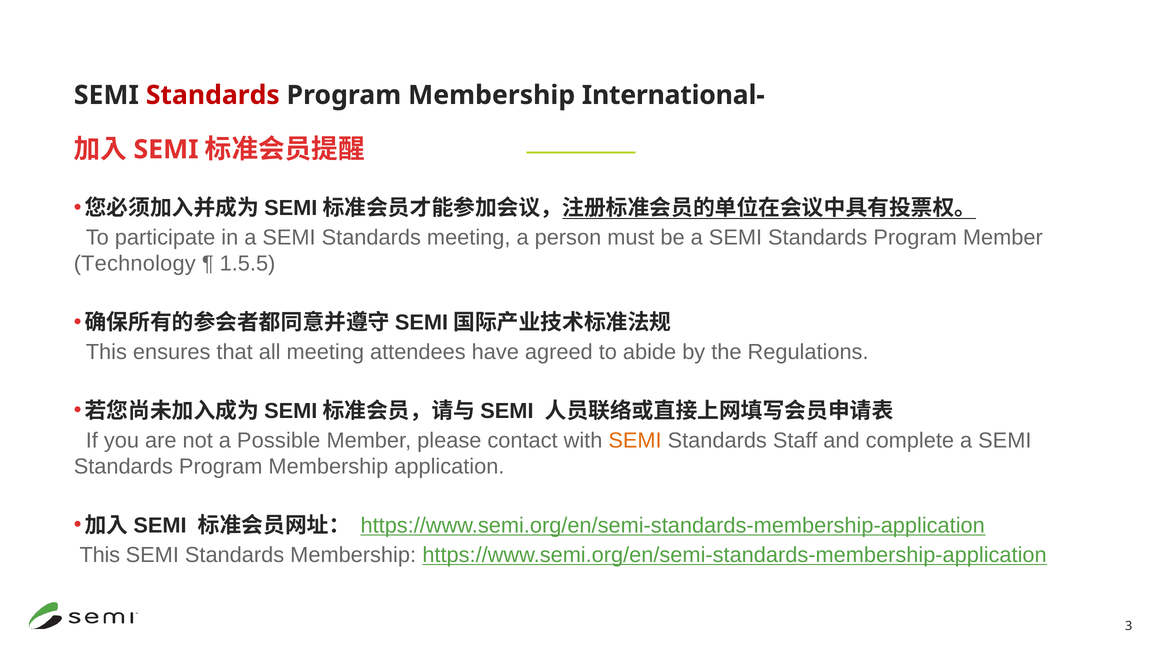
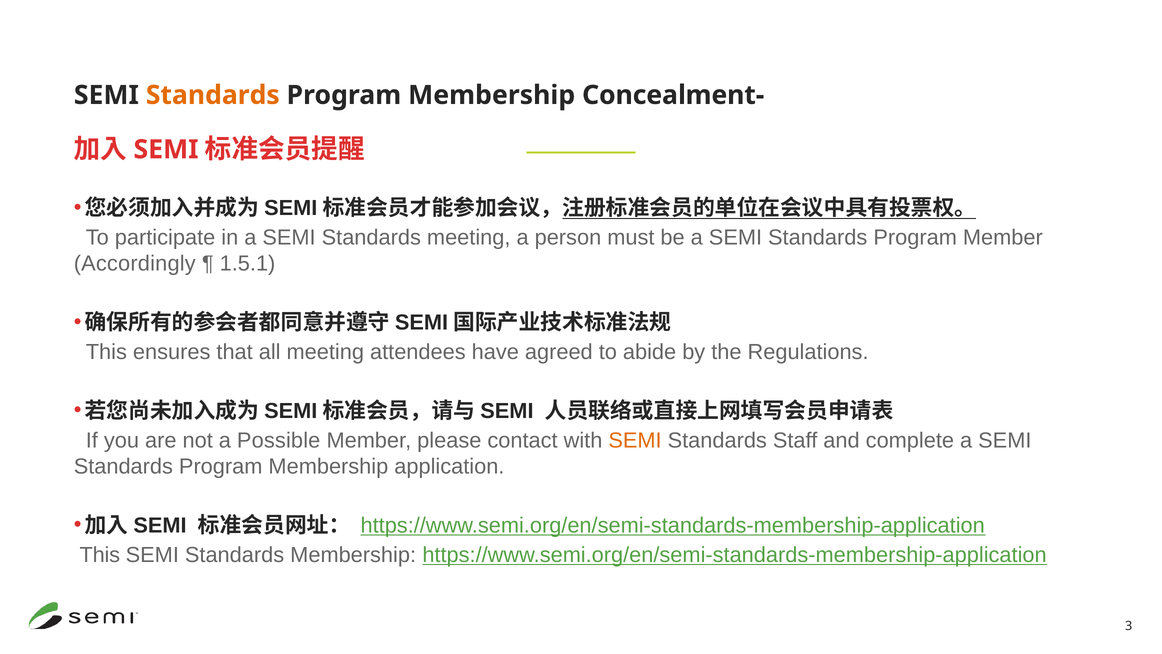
Standards at (213, 95) colour: red -> orange
International-: International- -> Concealment-
Technology: Technology -> Accordingly
1.5.5: 1.5.5 -> 1.5.1
